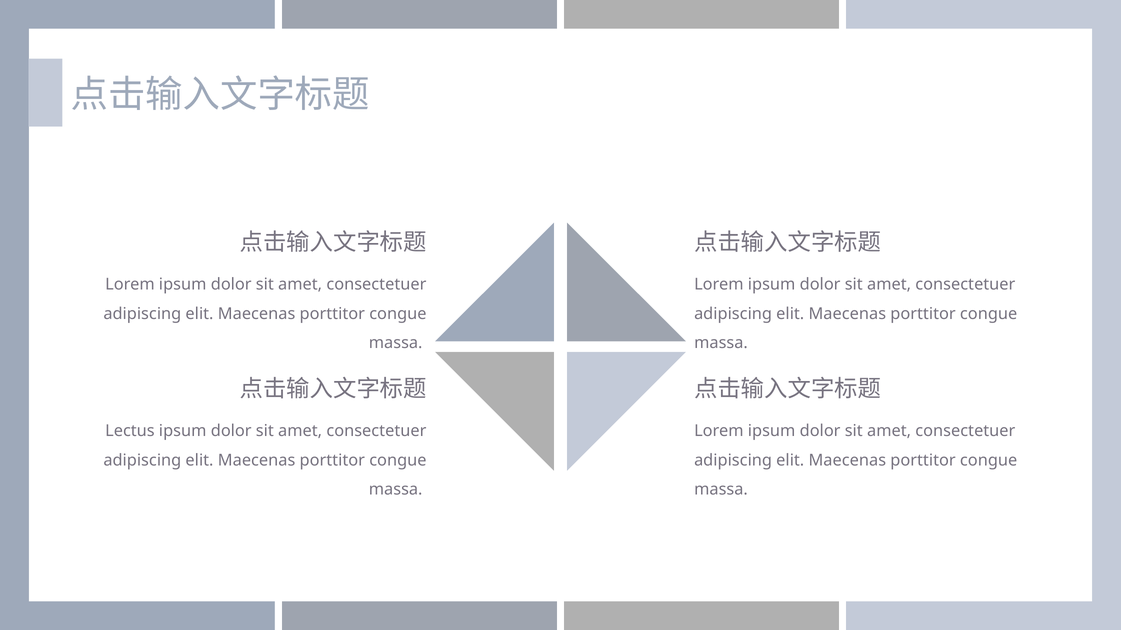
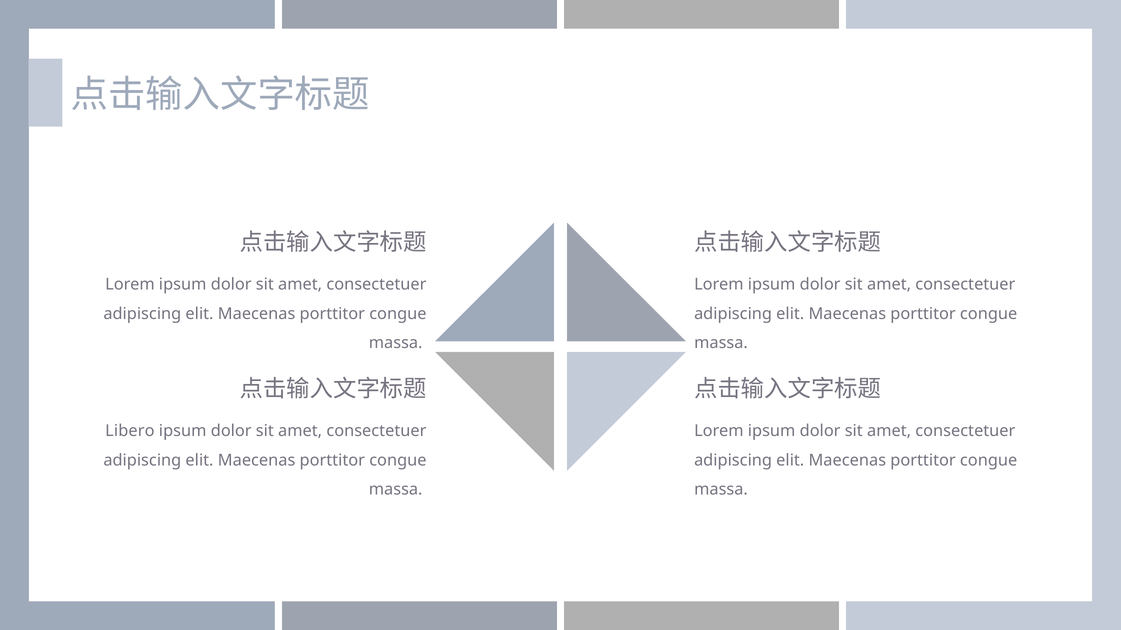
Lectus: Lectus -> Libero
